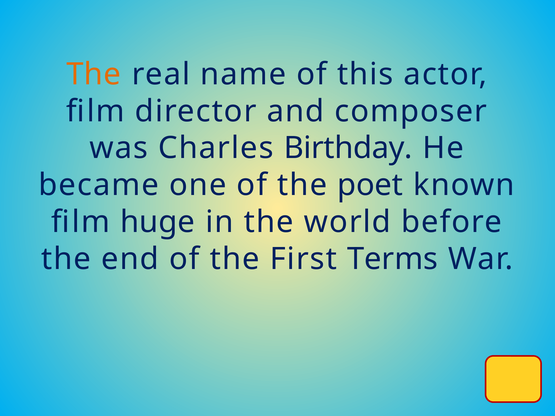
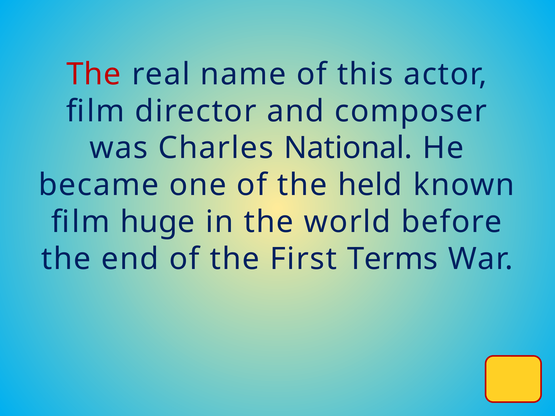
The at (94, 74) colour: orange -> red
Birthday: Birthday -> National
poet: poet -> held
